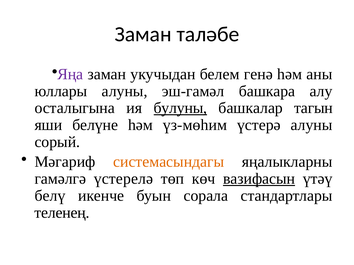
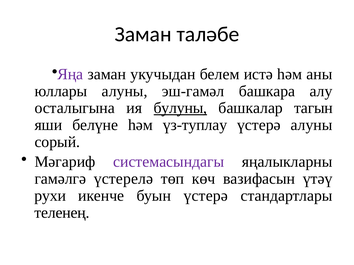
генә: генә -> истә
үз-мөһим: үз-мөһим -> үз-туплау
системасындагы colour: orange -> purple
вазифасын underline: present -> none
белү: белү -> рухи
буын сорала: сорала -> үстерә
